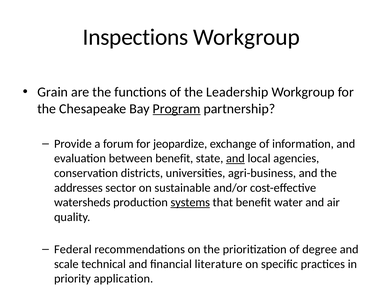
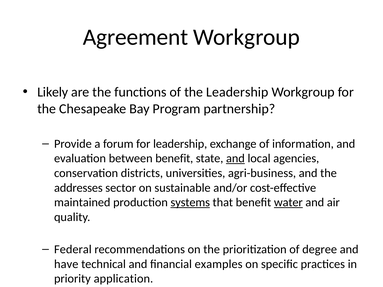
Inspections: Inspections -> Agreement
Grain: Grain -> Likely
Program underline: present -> none
for jeopardize: jeopardize -> leadership
watersheds: watersheds -> maintained
water underline: none -> present
scale: scale -> have
literature: literature -> examples
